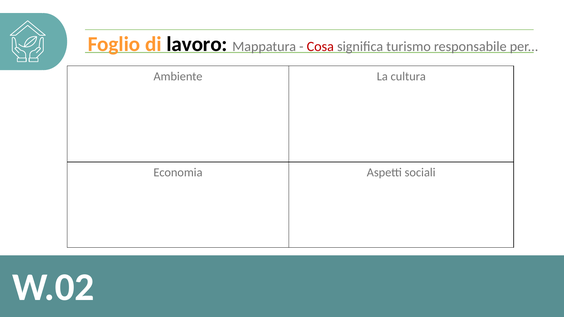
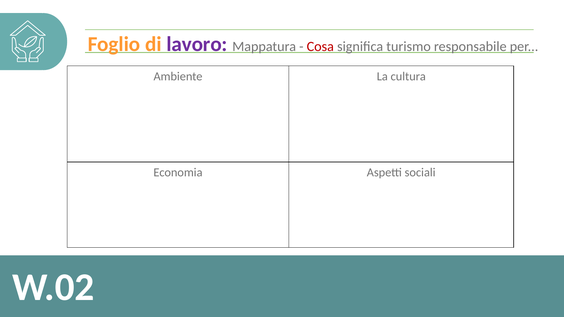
lavoro colour: black -> purple
